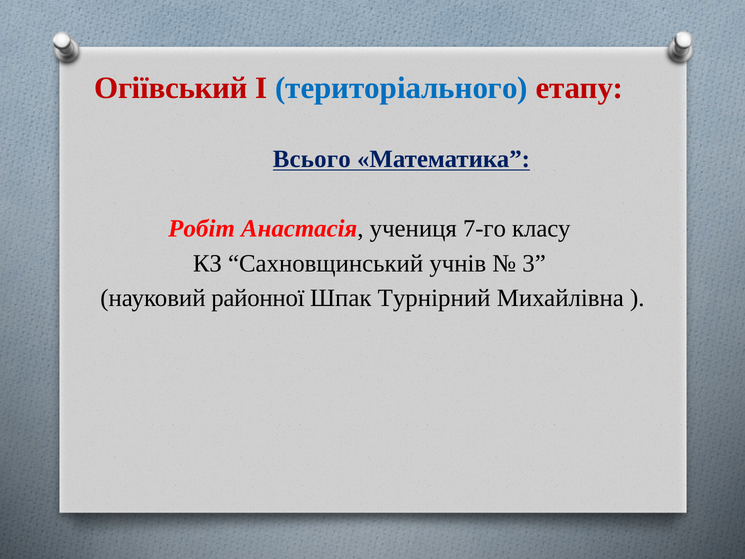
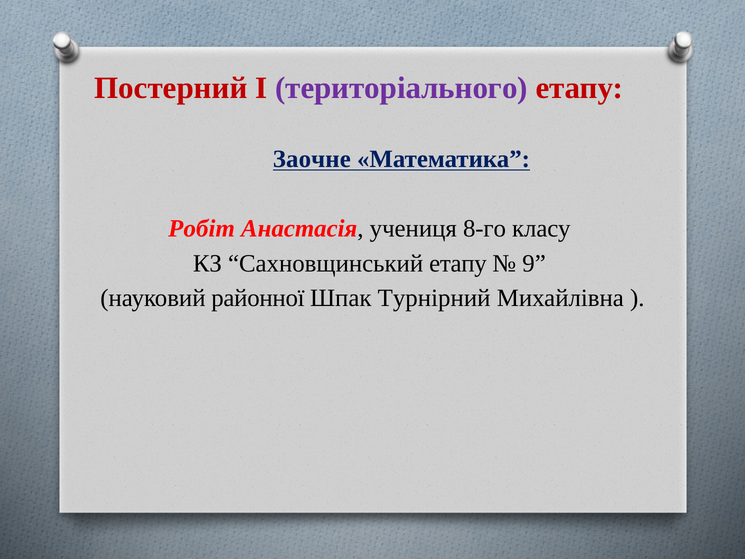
Огіївський: Огіївський -> Постерний
територіального colour: blue -> purple
Всього: Всього -> Заочне
7-го: 7-го -> 8-го
Сахновщинський учнів: учнів -> етапу
3: 3 -> 9
